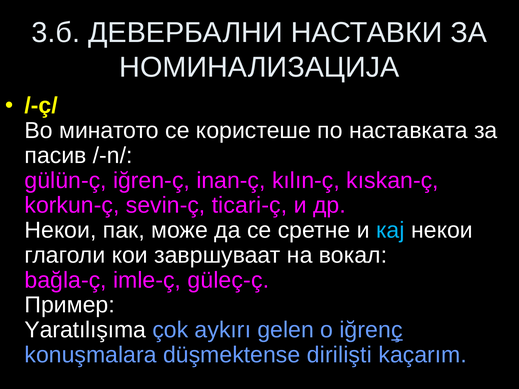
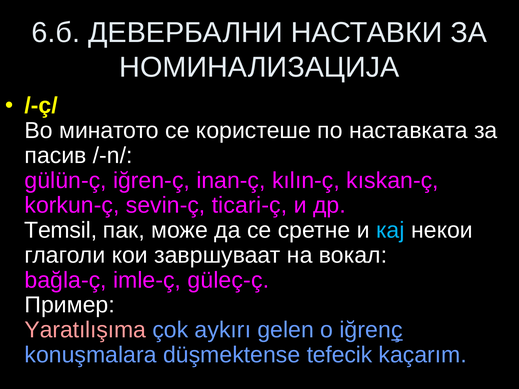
3.б: 3.б -> 6.б
Некои at (61, 230): Некои -> Temsil
Yaratılışıma colour: white -> pink
dirilişti: dirilişti -> tefecik
